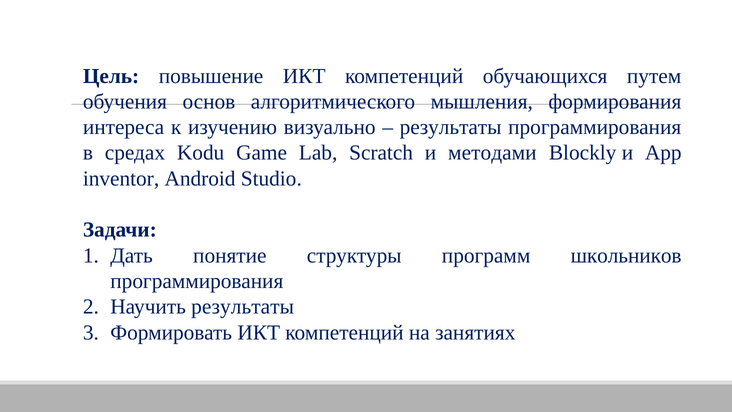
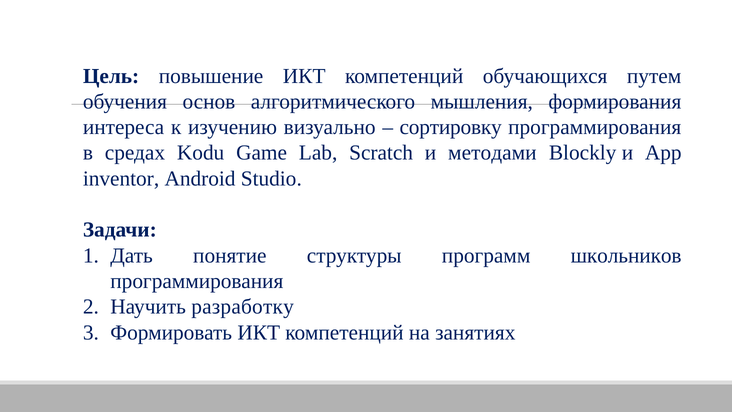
результаты at (451, 127): результаты -> сортировку
Научить результаты: результаты -> разработку
